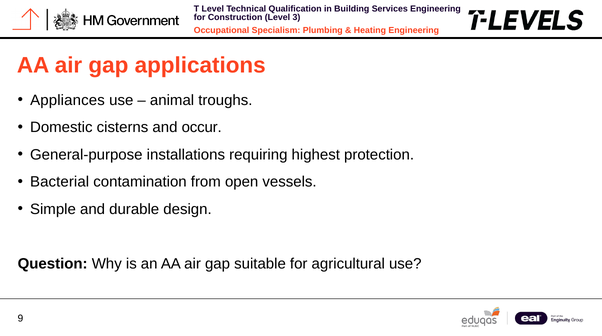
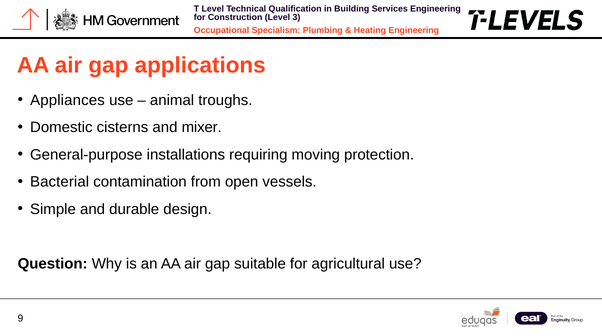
occur: occur -> mixer
highest: highest -> moving
